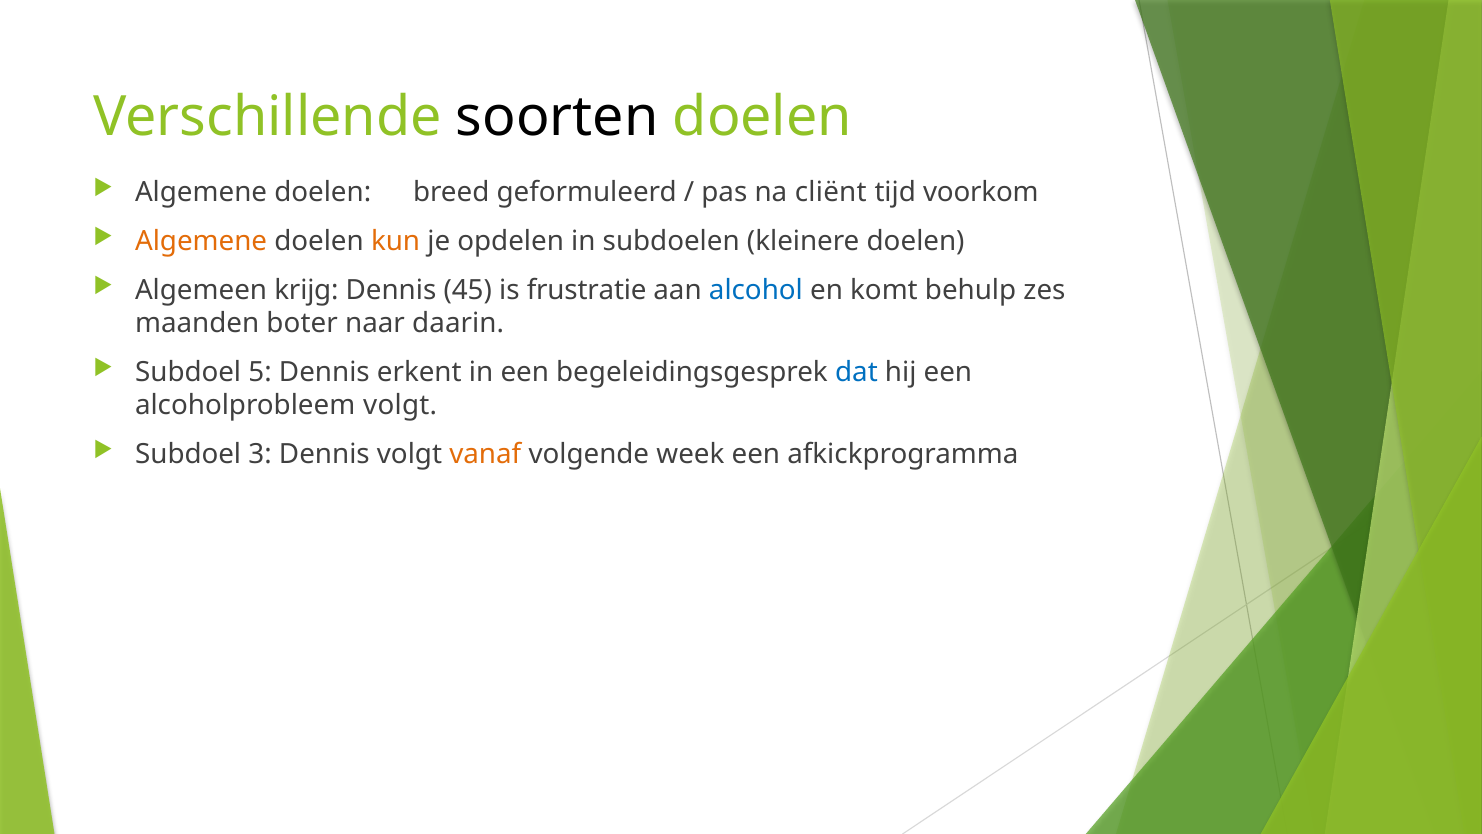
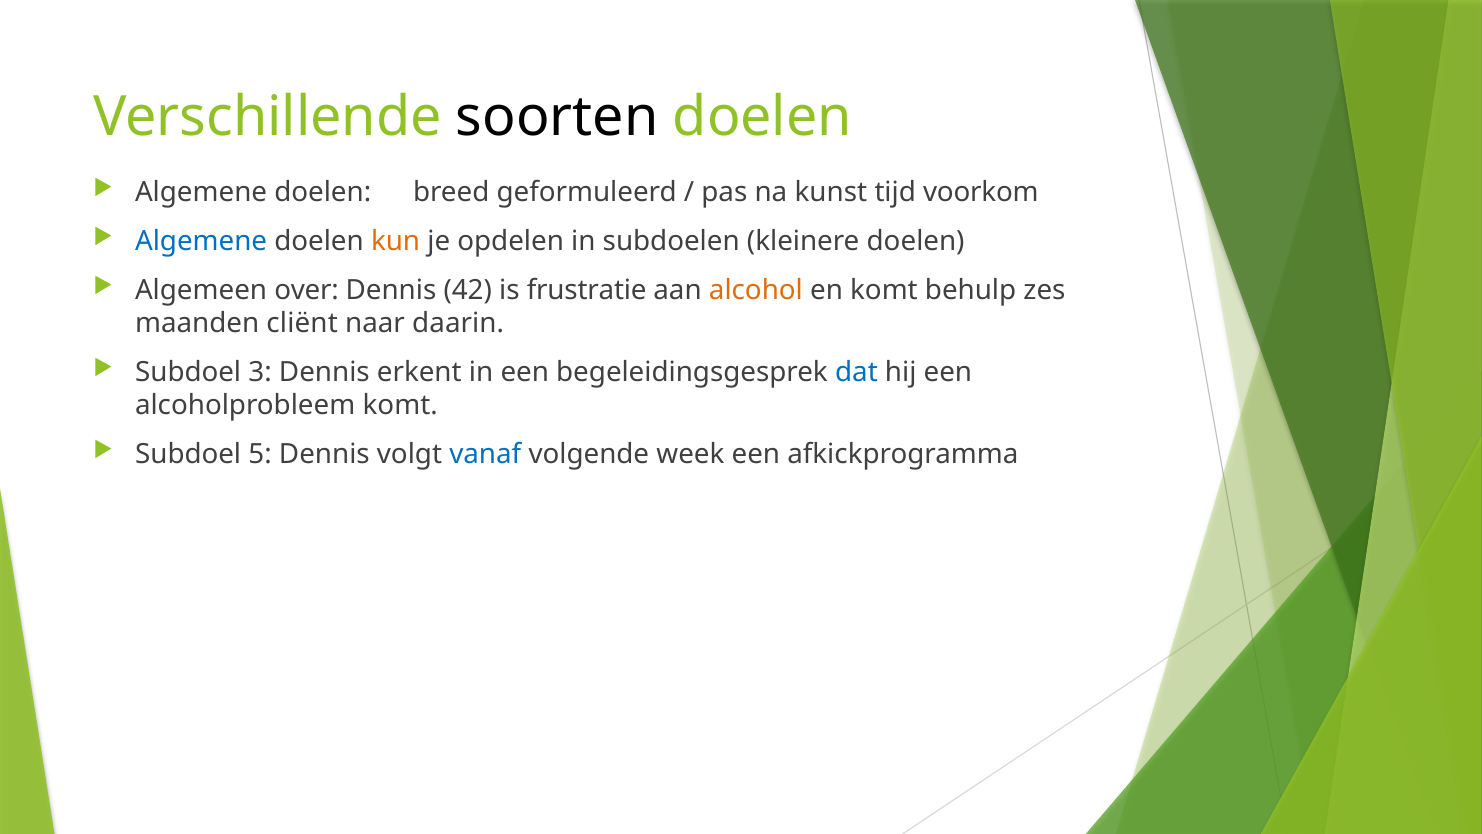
cliënt: cliënt -> kunst
Algemene at (201, 241) colour: orange -> blue
krijg: krijg -> over
45: 45 -> 42
alcohol colour: blue -> orange
boter: boter -> cliënt
5: 5 -> 3
alcoholprobleem volgt: volgt -> komt
3: 3 -> 5
vanaf colour: orange -> blue
